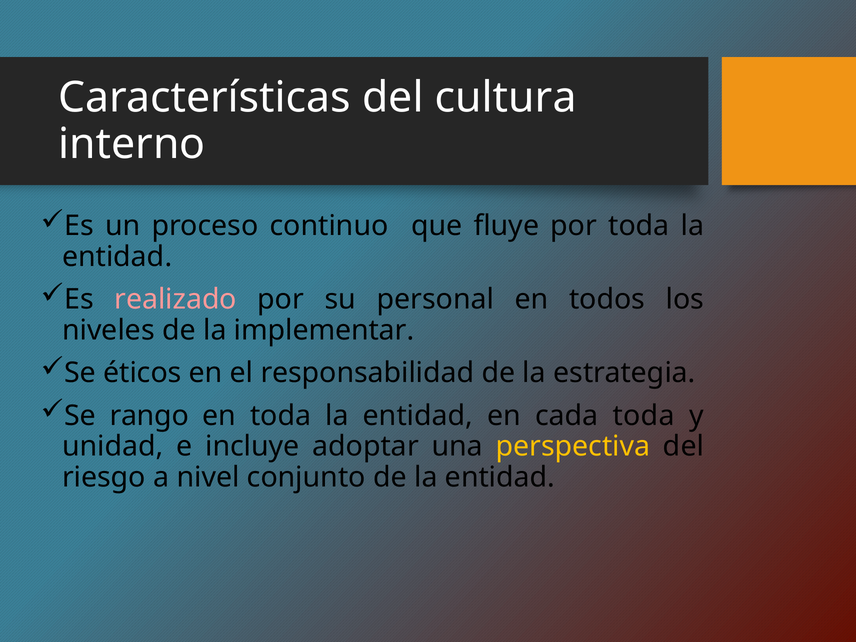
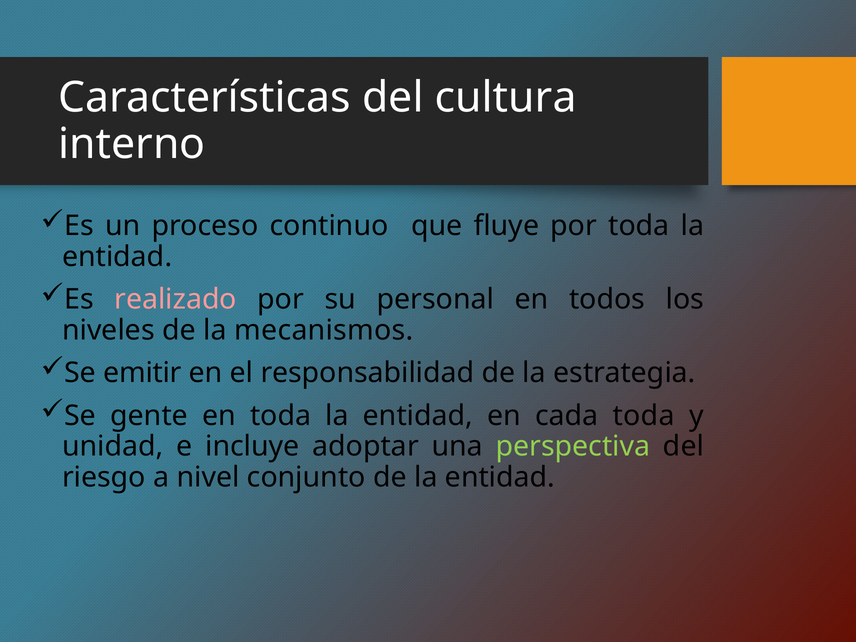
implementar: implementar -> mecanismos
éticos: éticos -> emitir
rango: rango -> gente
perspectiva colour: yellow -> light green
